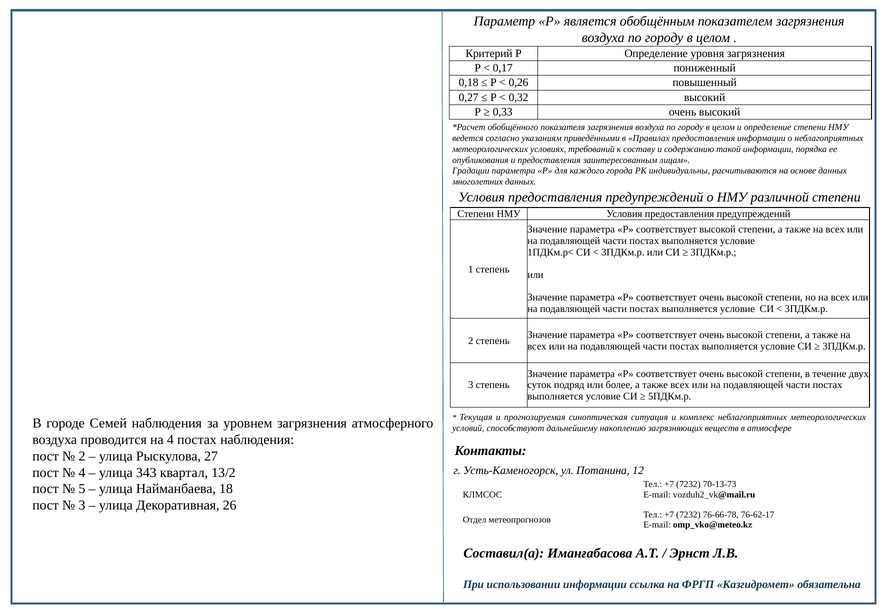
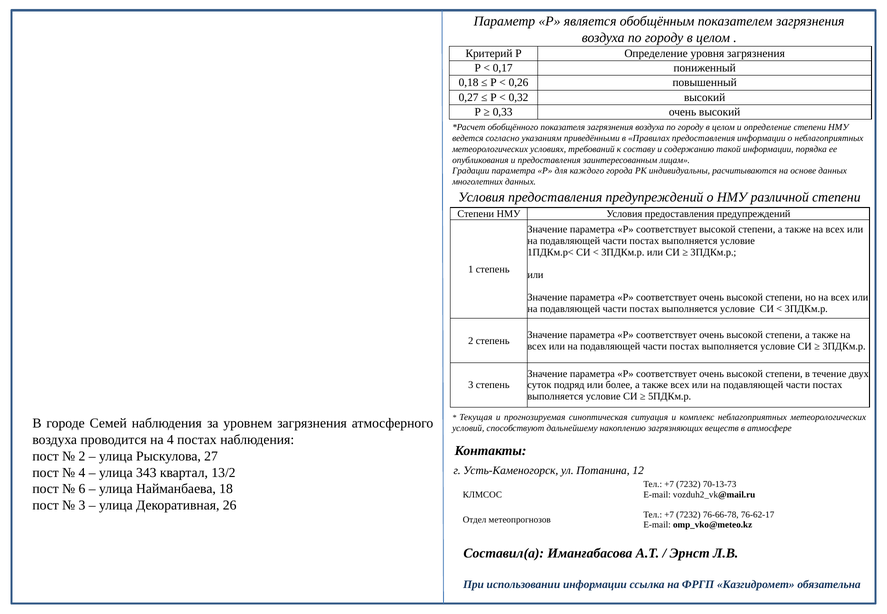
5: 5 -> 6
